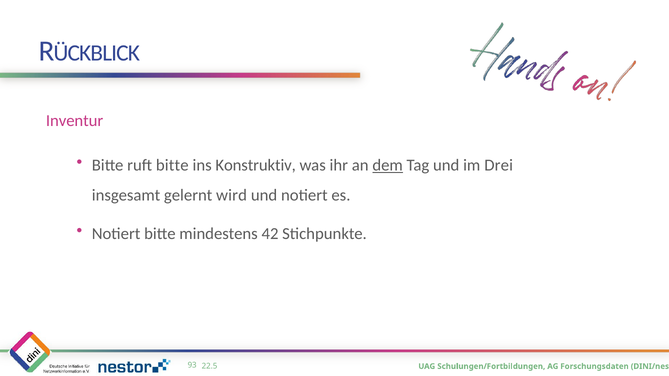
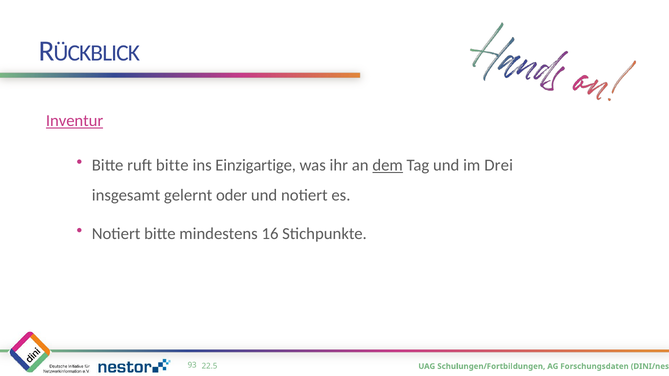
Inventur underline: none -> present
Konstruktiv: Konstruktiv -> Einzigartige
wird: wird -> oder
42: 42 -> 16
